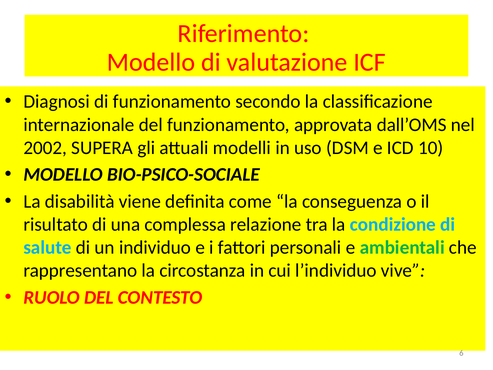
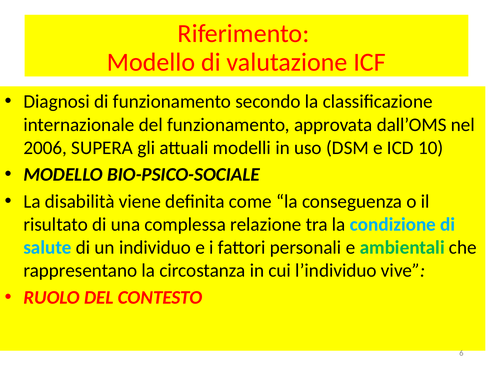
2002: 2002 -> 2006
